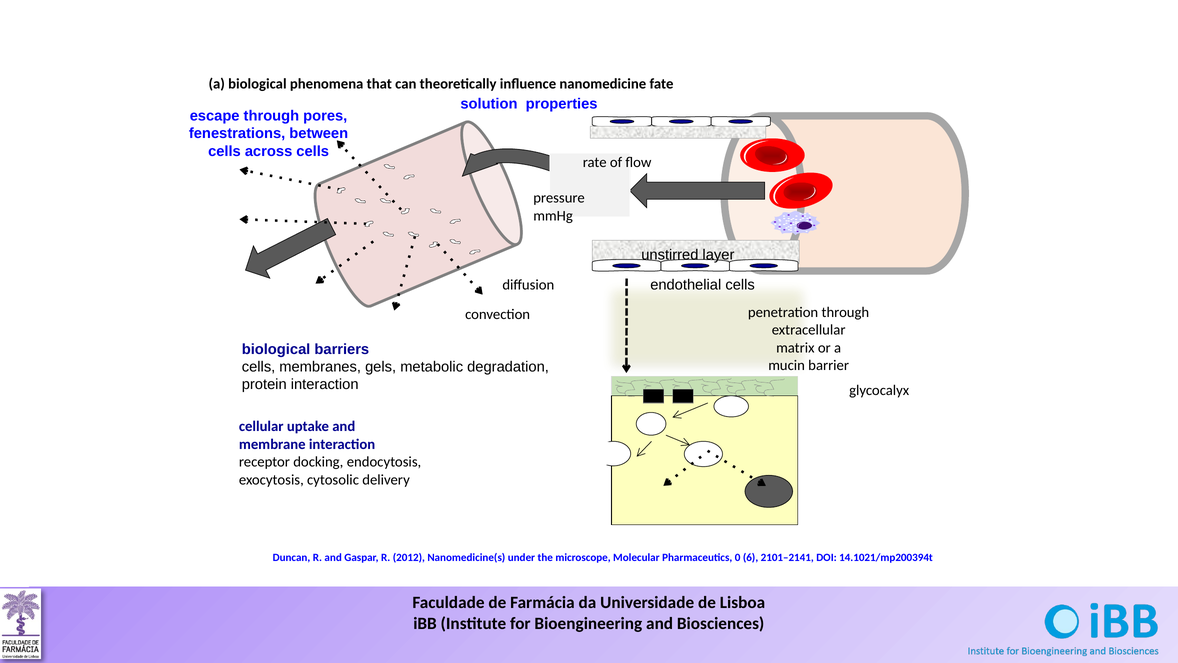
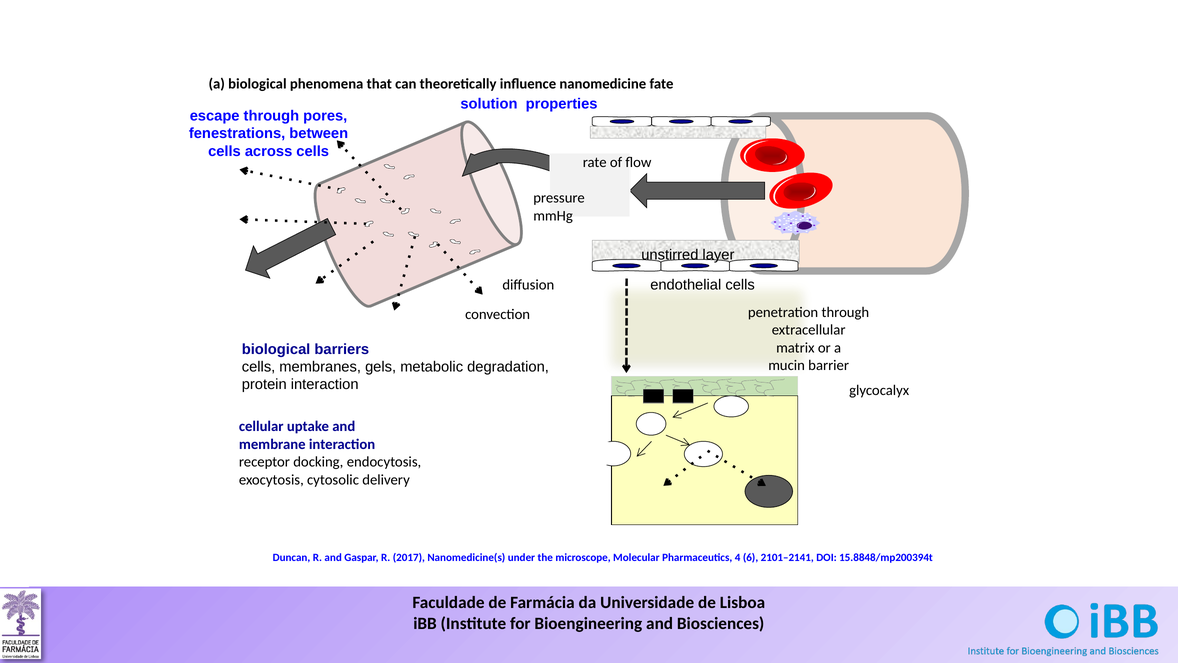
2012: 2012 -> 2017
0: 0 -> 4
14.1021/mp200394t: 14.1021/mp200394t -> 15.8848/mp200394t
